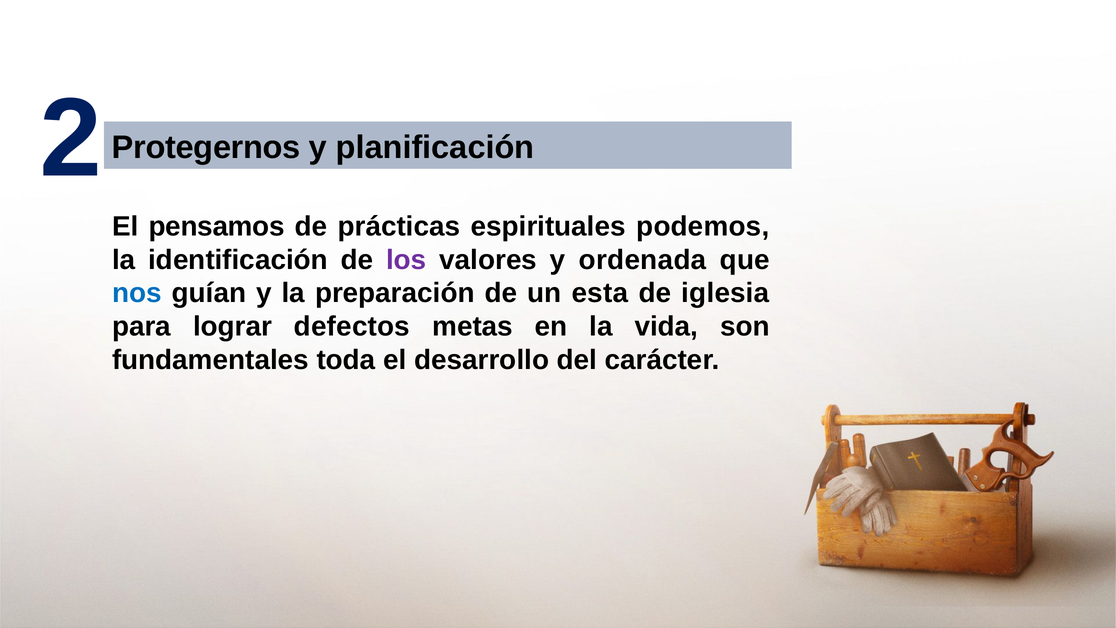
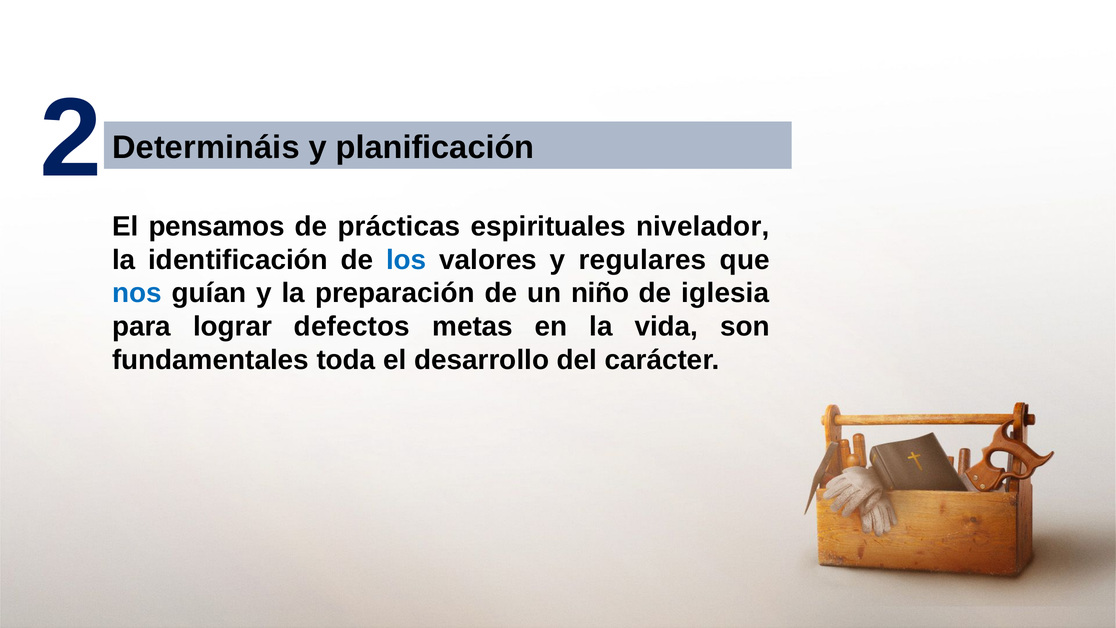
Protegernos: Protegernos -> Determináis
podemos: podemos -> nivelador
los colour: purple -> blue
ordenada: ordenada -> regulares
esta: esta -> niño
